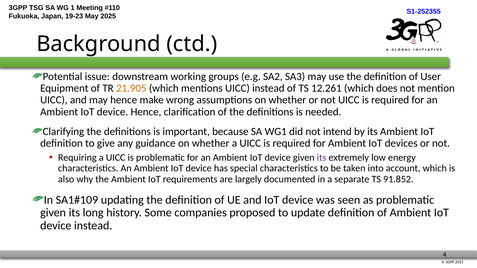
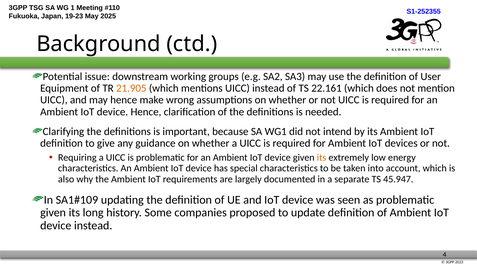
12.261: 12.261 -> 22.161
its at (322, 158) colour: purple -> orange
91.852: 91.852 -> 45.947
